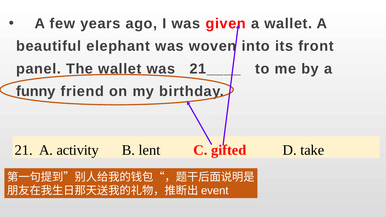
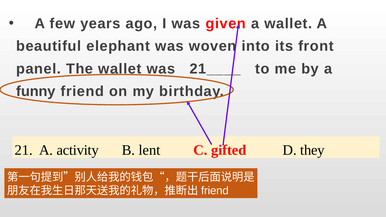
take: take -> they
event at (215, 191): event -> friend
